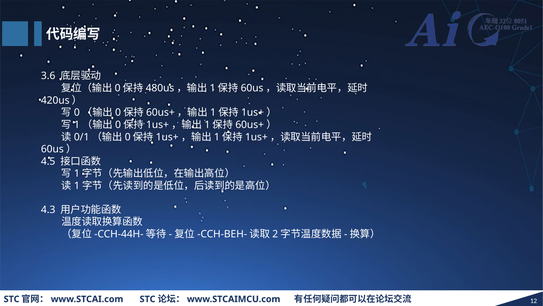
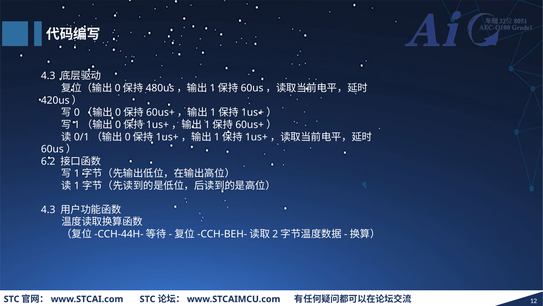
3.6 at (48, 76): 3.6 -> 4.3
4.5: 4.5 -> 6.2
